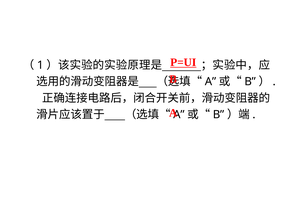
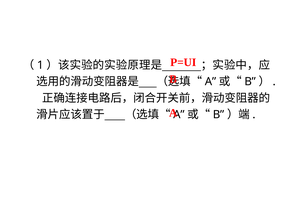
P=UI underline: present -> none
